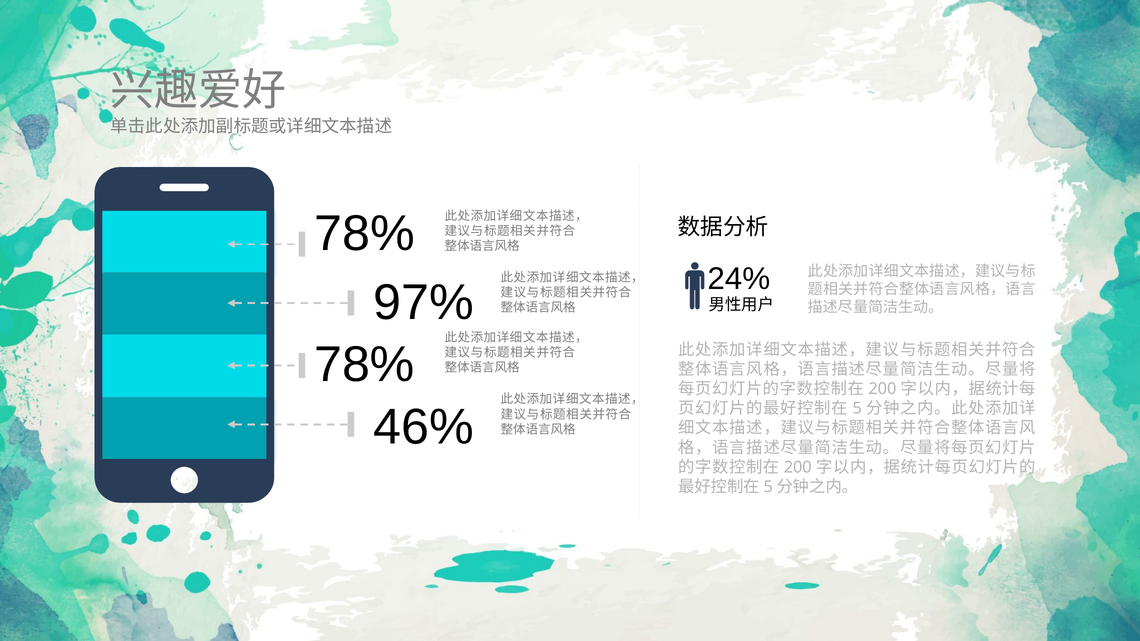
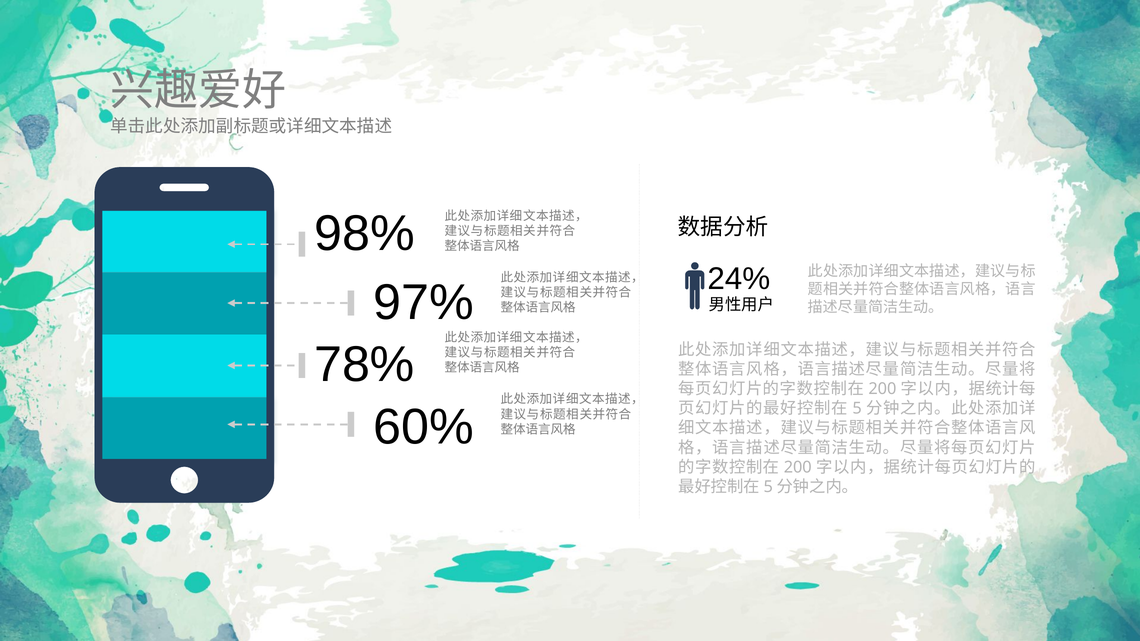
78% at (364, 234): 78% -> 98%
46%: 46% -> 60%
